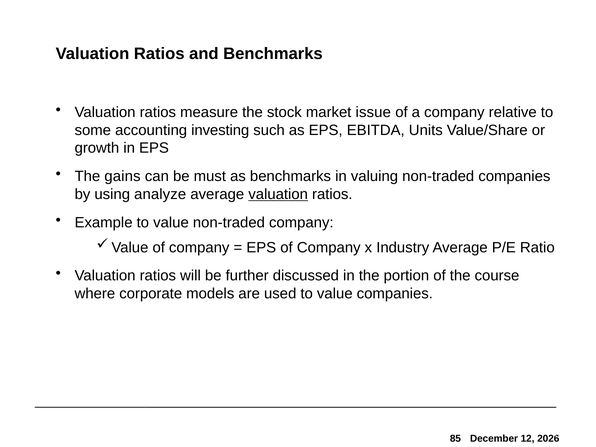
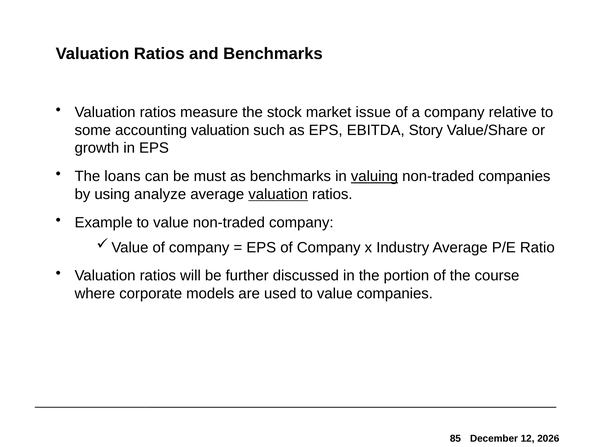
accounting investing: investing -> valuation
Units: Units -> Story
gains: gains -> loans
valuing underline: none -> present
